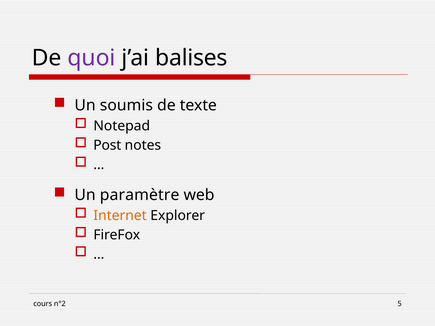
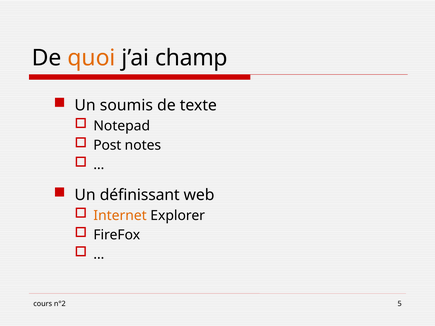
quoi colour: purple -> orange
balises: balises -> champ
paramètre: paramètre -> définissant
